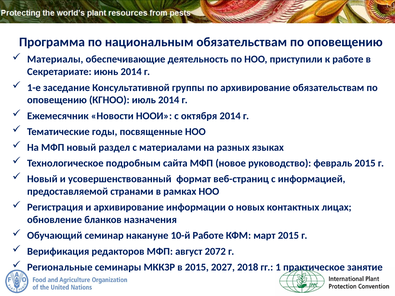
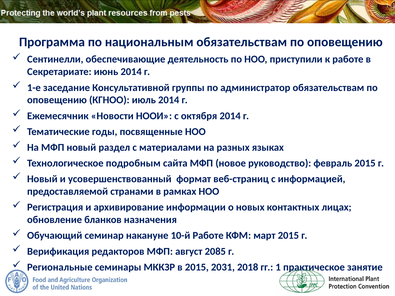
Материалы: Материалы -> Сентинелли
по архивирование: архивирование -> администратор
2072: 2072 -> 2085
2027: 2027 -> 2031
